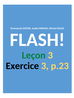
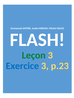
Exercice colour: black -> blue
